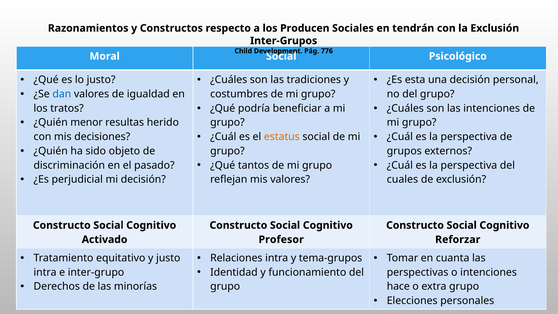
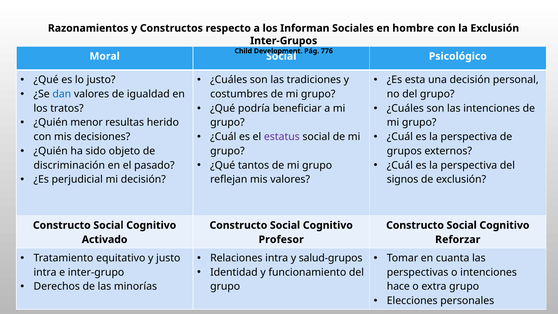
Producen: Producen -> Informan
tendrán: tendrán -> hombre
estatus colour: orange -> purple
cuales: cuales -> signos
tema-grupos: tema-grupos -> salud-grupos
